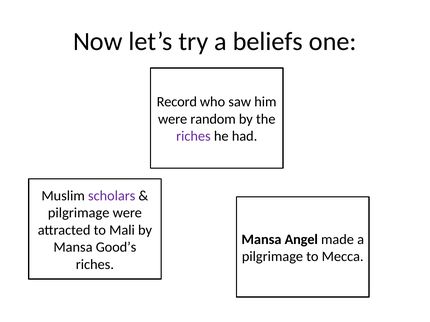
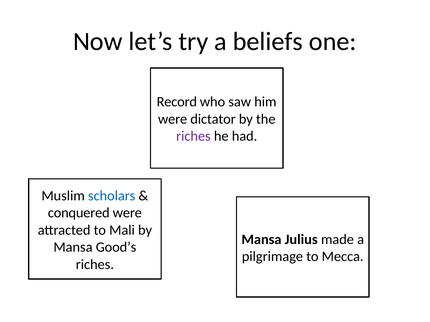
random: random -> dictator
scholars colour: purple -> blue
pilgrimage at (79, 213): pilgrimage -> conquered
Angel: Angel -> Julius
